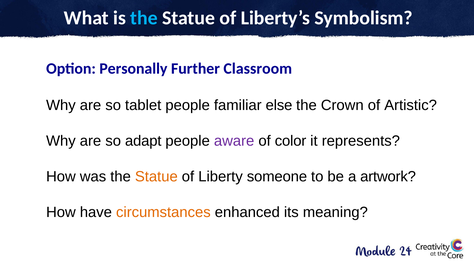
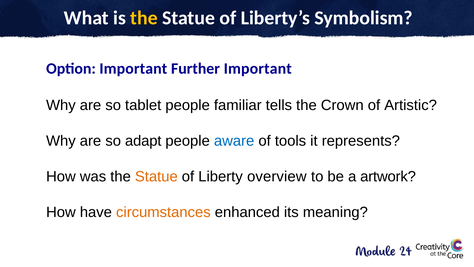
the at (144, 18) colour: light blue -> yellow
Option Personally: Personally -> Important
Further Classroom: Classroom -> Important
else: else -> tells
aware colour: purple -> blue
color: color -> tools
someone: someone -> overview
